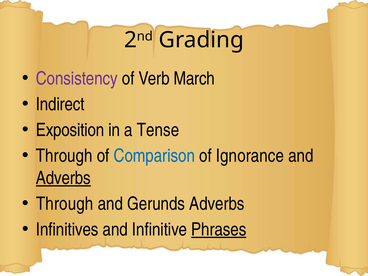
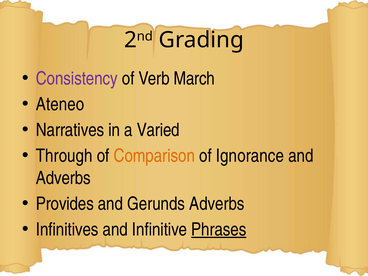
Indirect: Indirect -> Ateneo
Exposition: Exposition -> Narratives
Tense: Tense -> Varied
Comparison colour: blue -> orange
Adverbs at (63, 178) underline: present -> none
Through at (65, 204): Through -> Provides
